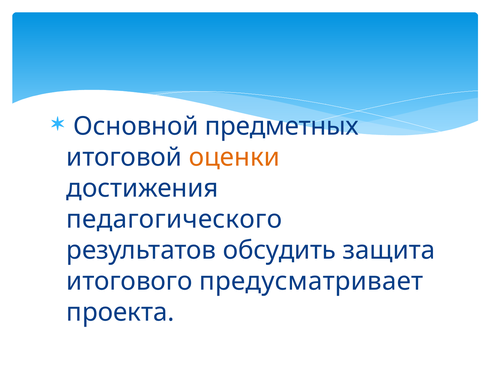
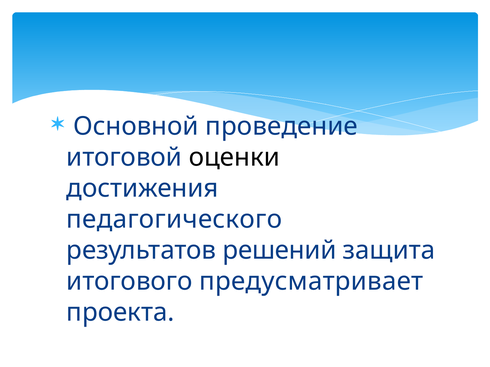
предметных: предметных -> проведение
оценки colour: orange -> black
обсудить: обсудить -> решений
